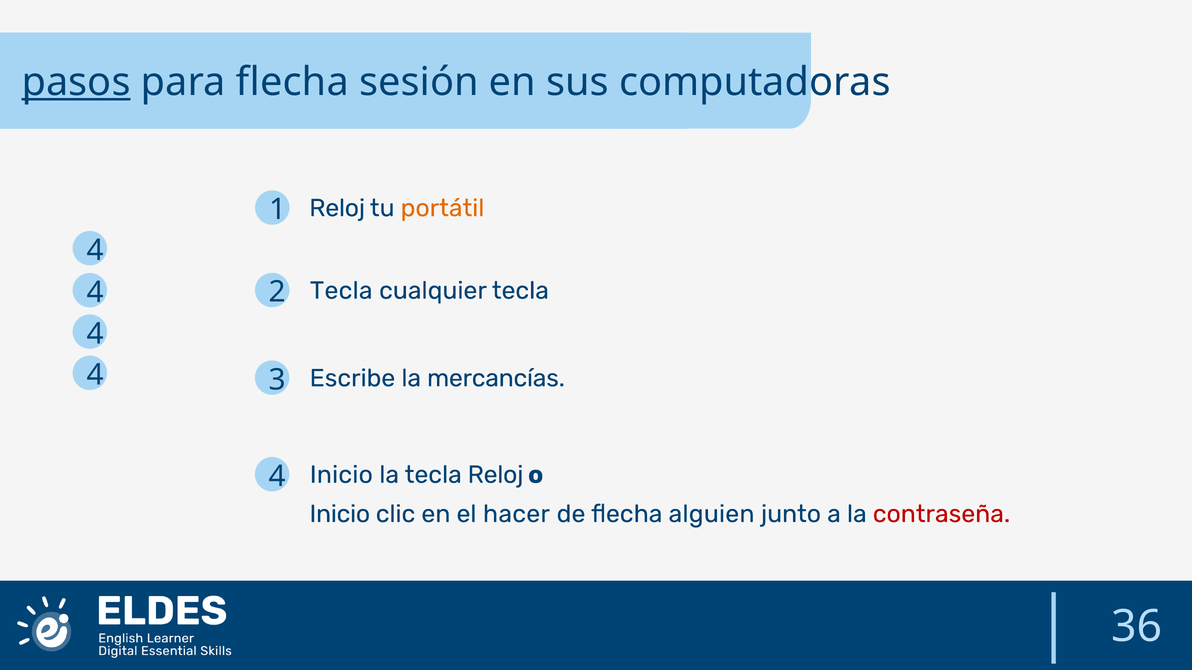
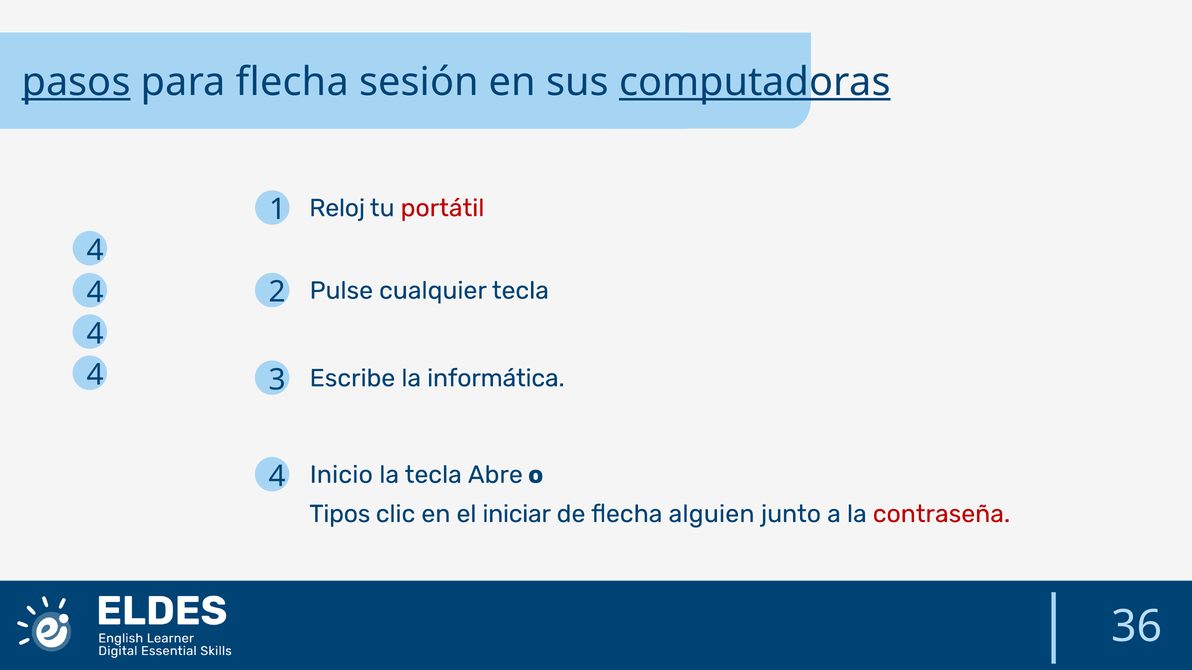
computadoras underline: none -> present
portátil colour: orange -> red
Tecla at (341, 291): Tecla -> Pulse
mercancías: mercancías -> informática
tecla Reloj: Reloj -> Abre
Inicio at (340, 514): Inicio -> Tipos
hacer: hacer -> iniciar
